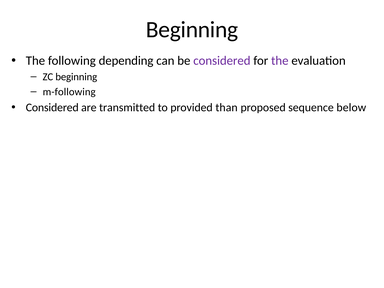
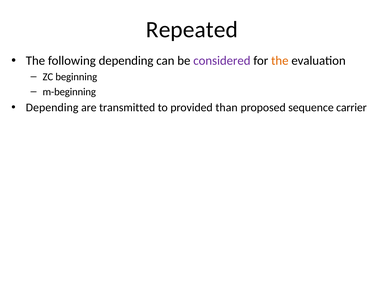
Beginning at (192, 30): Beginning -> Repeated
the at (280, 61) colour: purple -> orange
m-following: m-following -> m-beginning
Considered at (52, 108): Considered -> Depending
below: below -> carrier
